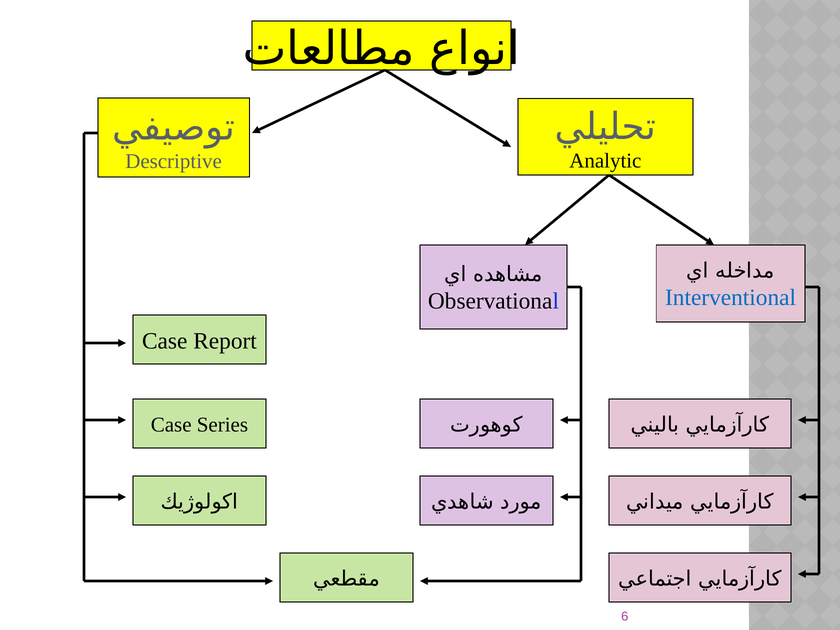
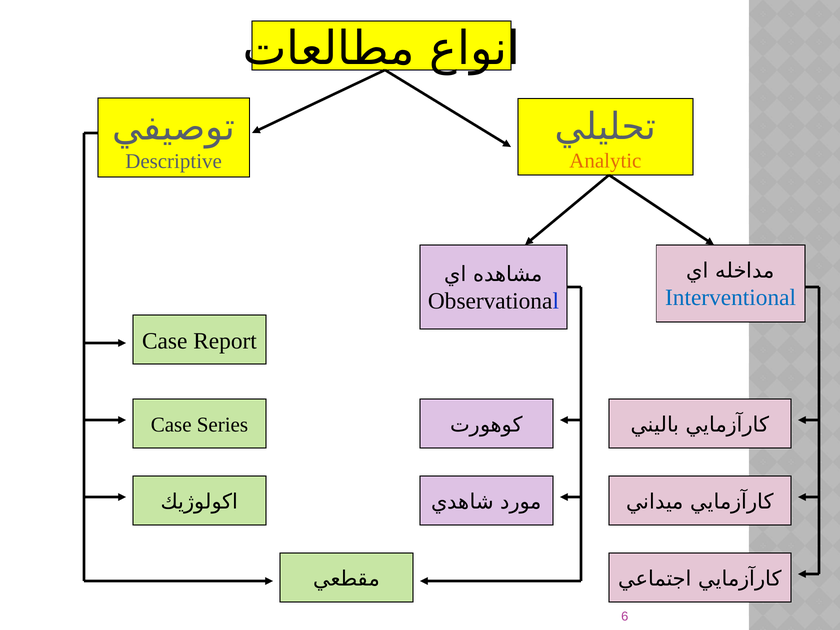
Analytic colour: black -> orange
